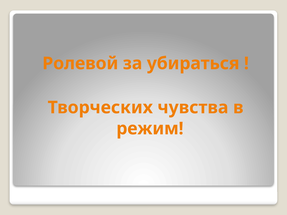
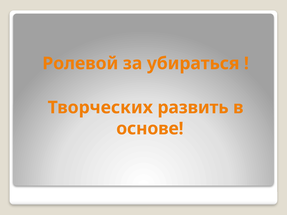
чувства: чувства -> развить
режим: режим -> основе
